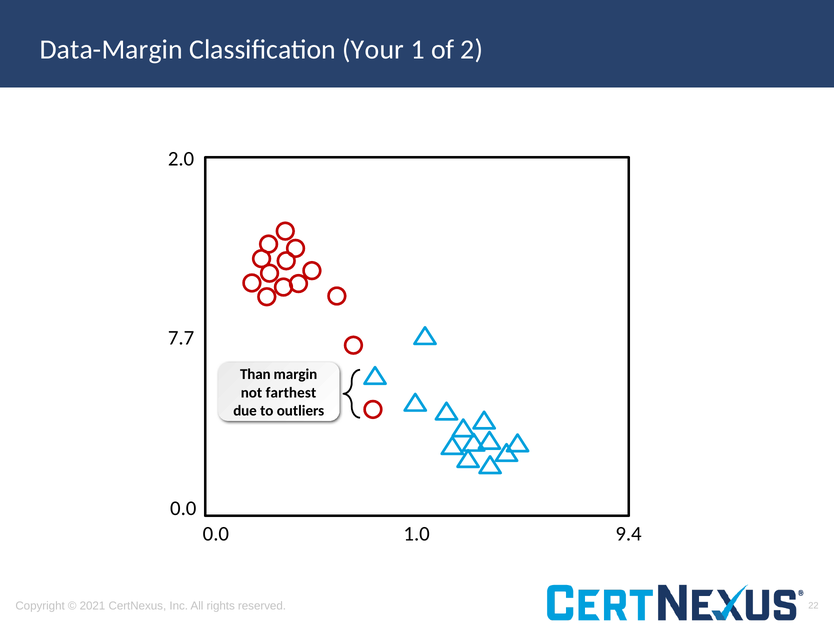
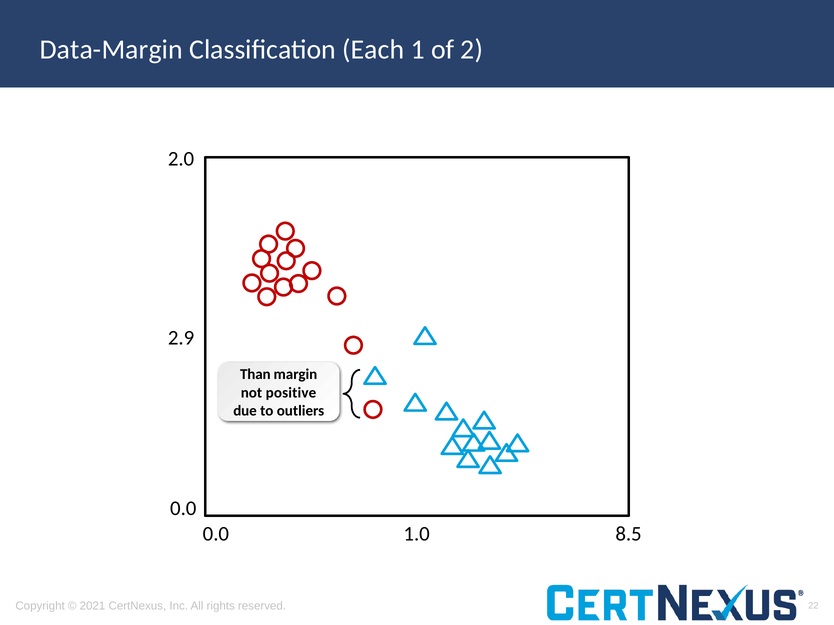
Your: Your -> Each
7.7: 7.7 -> 2.9
farthest: farthest -> positive
9.4: 9.4 -> 8.5
